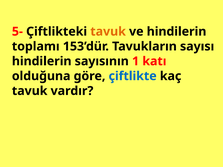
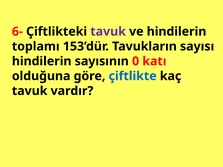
5-: 5- -> 6-
tavuk at (108, 32) colour: orange -> purple
1: 1 -> 0
